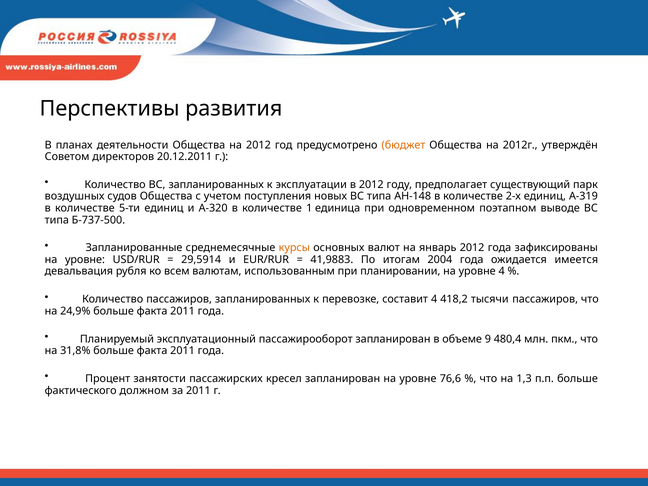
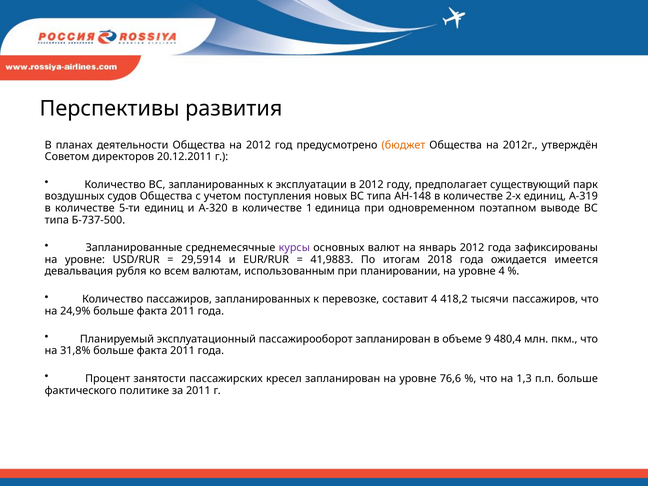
курсы colour: orange -> purple
2004: 2004 -> 2018
должном: должном -> политике
